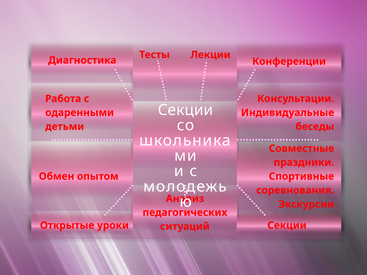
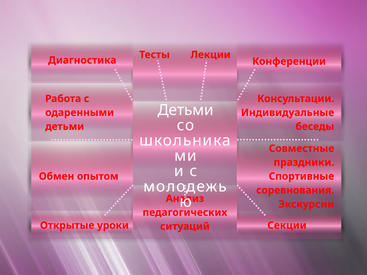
Секции at (185, 110): Секции -> Детьми
